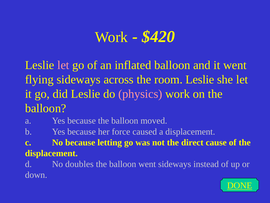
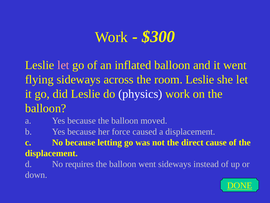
$420: $420 -> $300
physics colour: pink -> white
doubles: doubles -> requires
